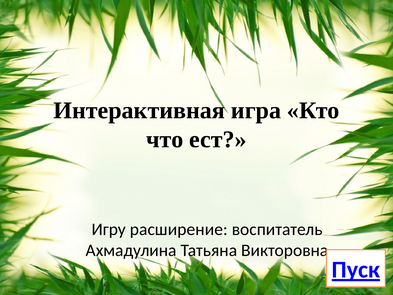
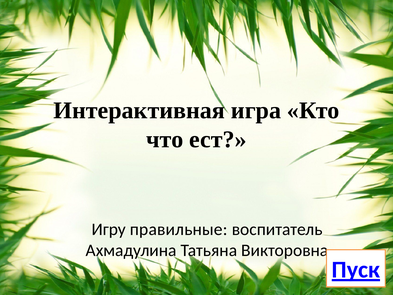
расширение: расширение -> правильные
